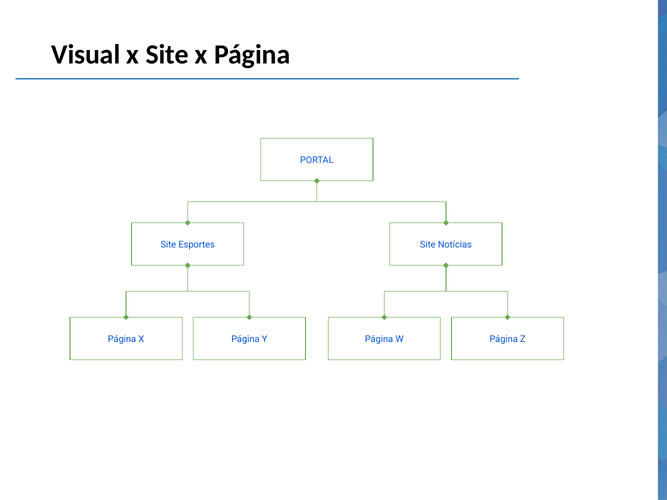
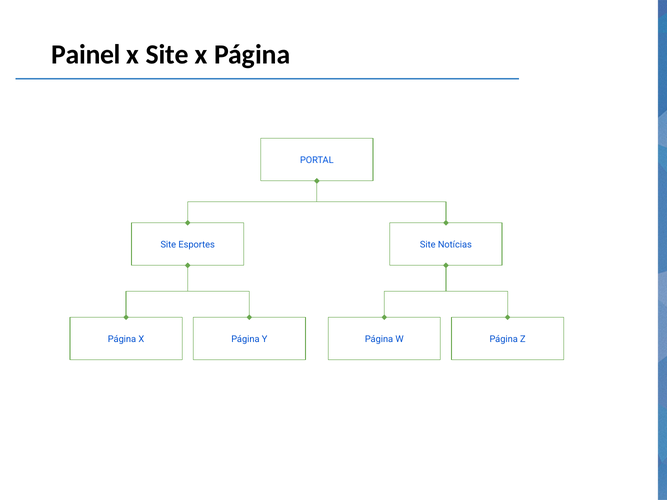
Visual: Visual -> Painel
